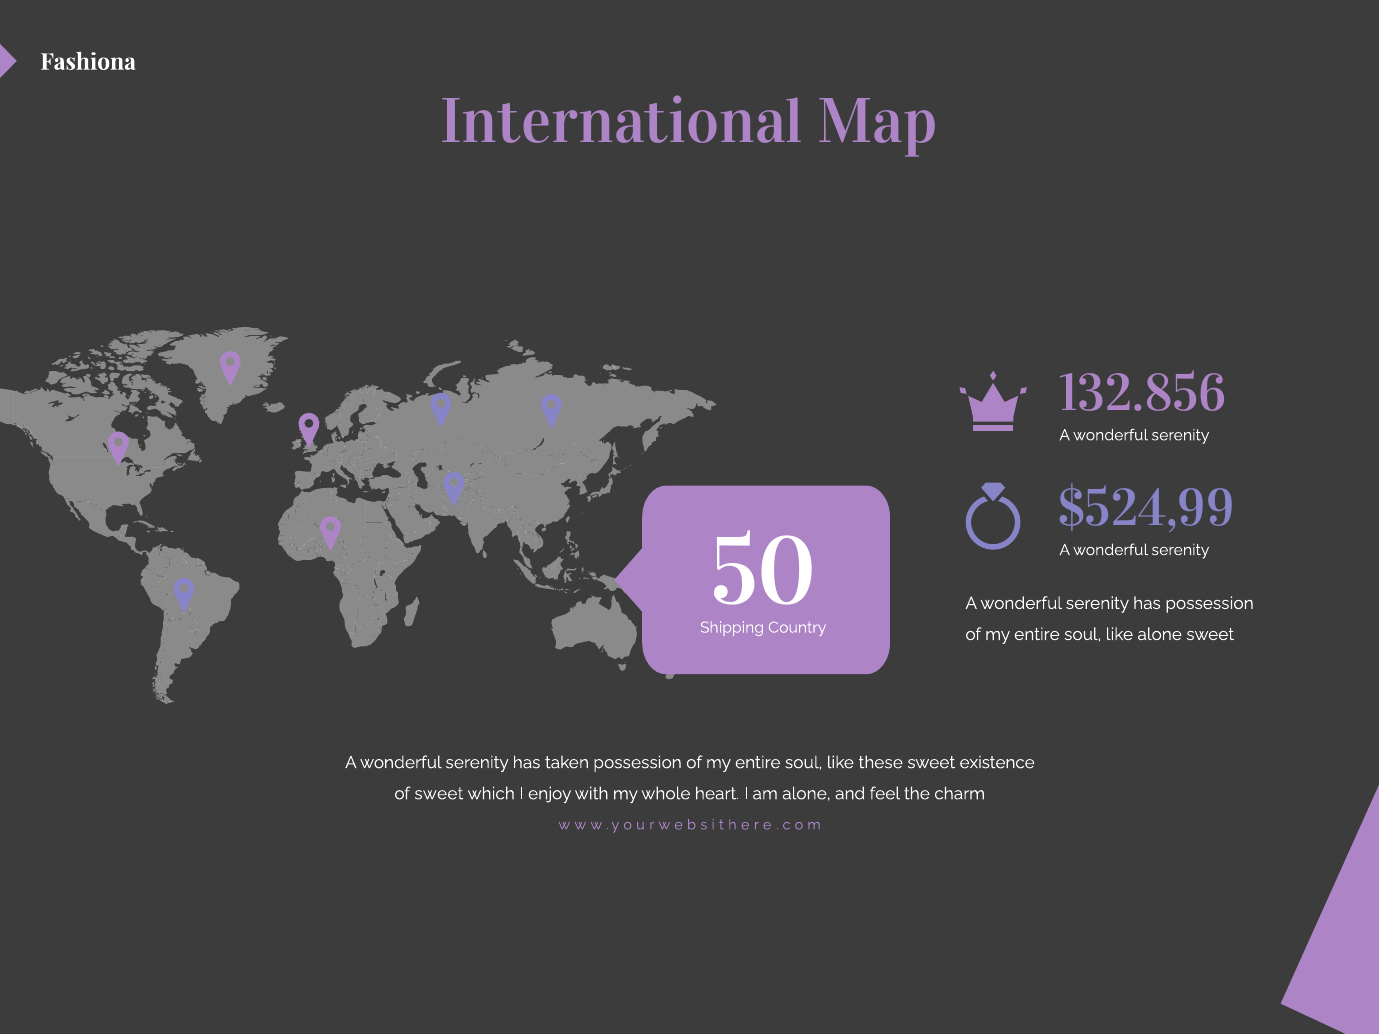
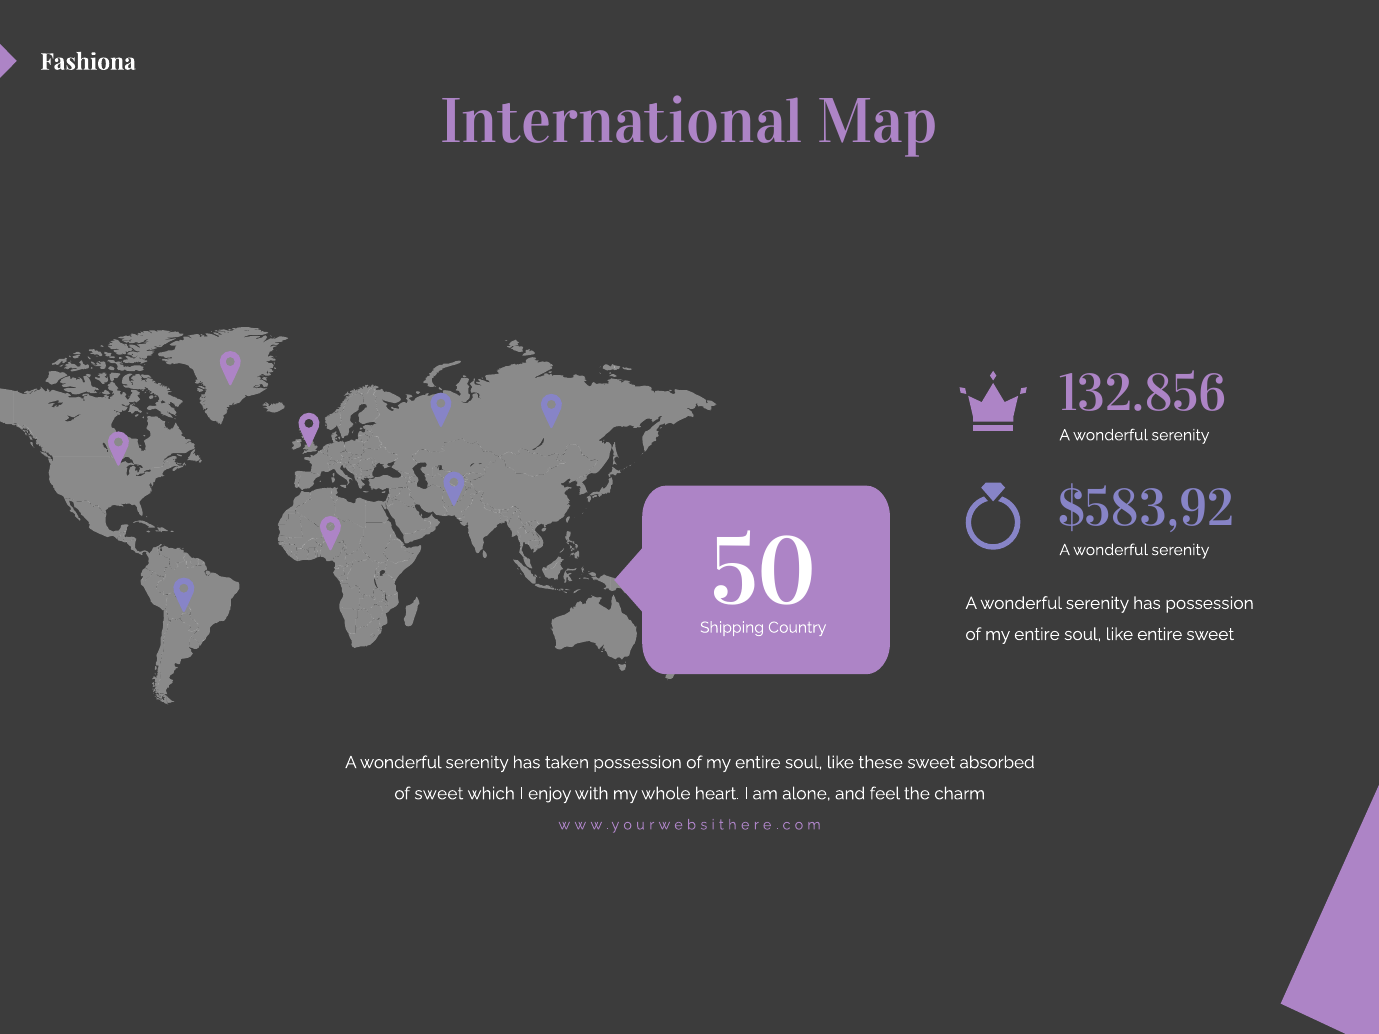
$524,99: $524,99 -> $583,92
like alone: alone -> entire
existence: existence -> absorbed
